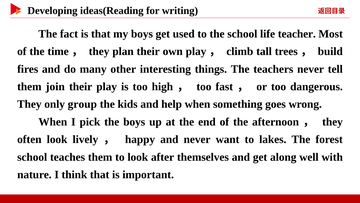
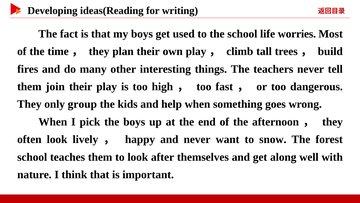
teacher: teacher -> worries
lakes: lakes -> snow
